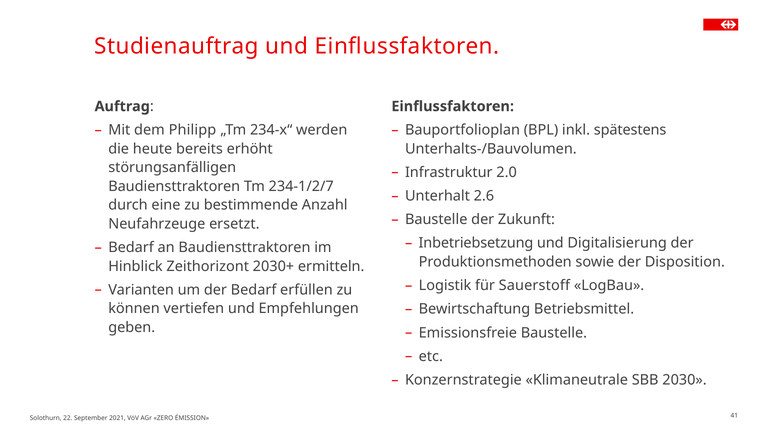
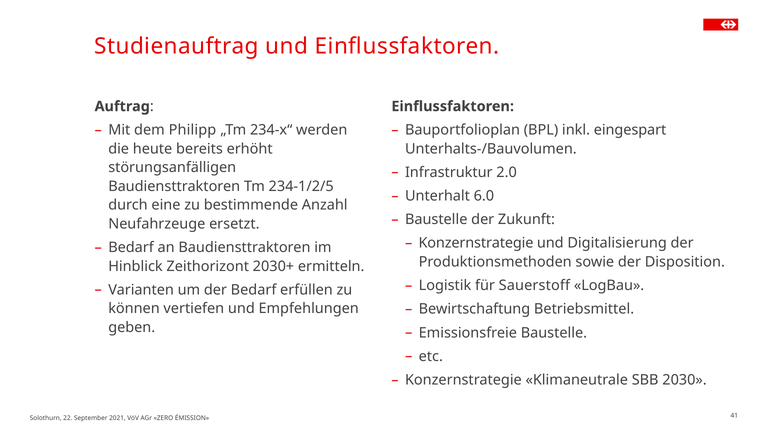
spätestens: spätestens -> eingespart
234-1/2/7: 234-1/2/7 -> 234-1/2/5
2.6: 2.6 -> 6.0
Inbetriebsetzung at (476, 243): Inbetriebsetzung -> Konzernstrategie
